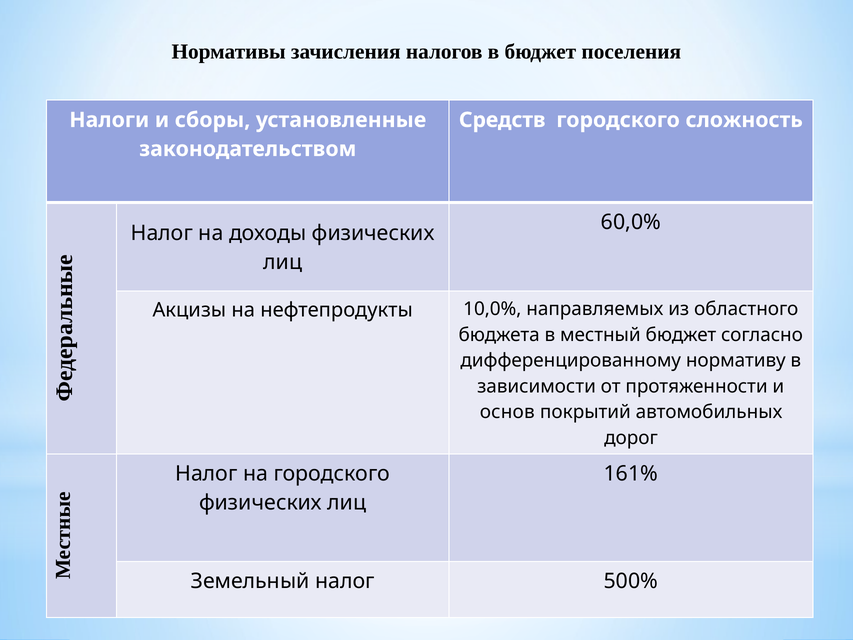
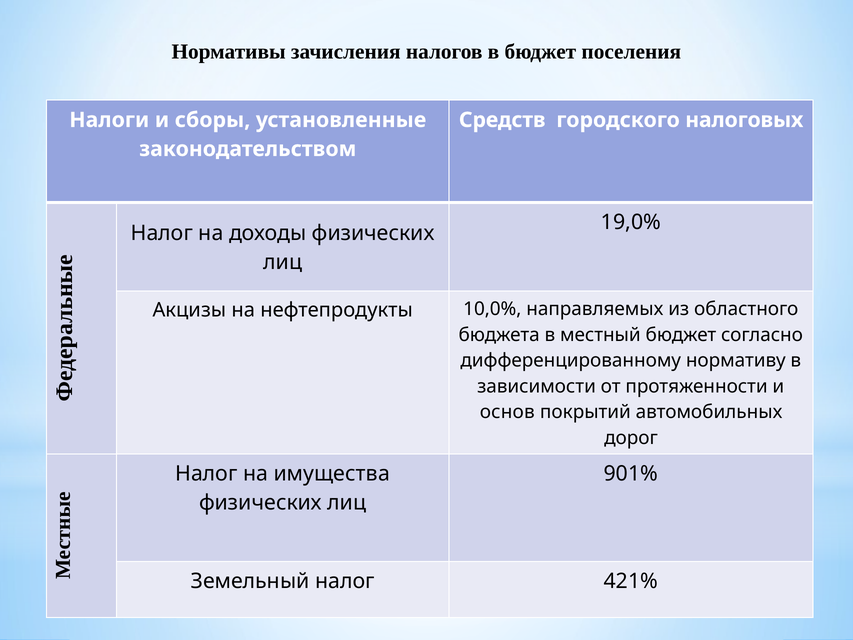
сложность: сложность -> налоговых
60,0%: 60,0% -> 19,0%
на городского: городского -> имущества
161%: 161% -> 901%
500%: 500% -> 421%
